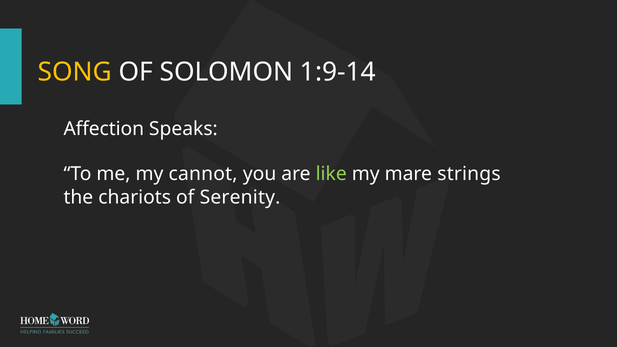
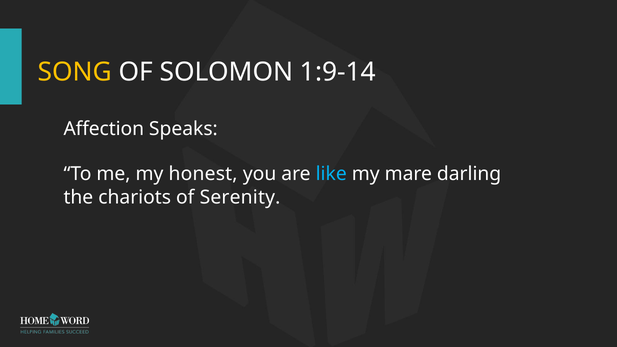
cannot: cannot -> honest
like colour: light green -> light blue
strings: strings -> darling
